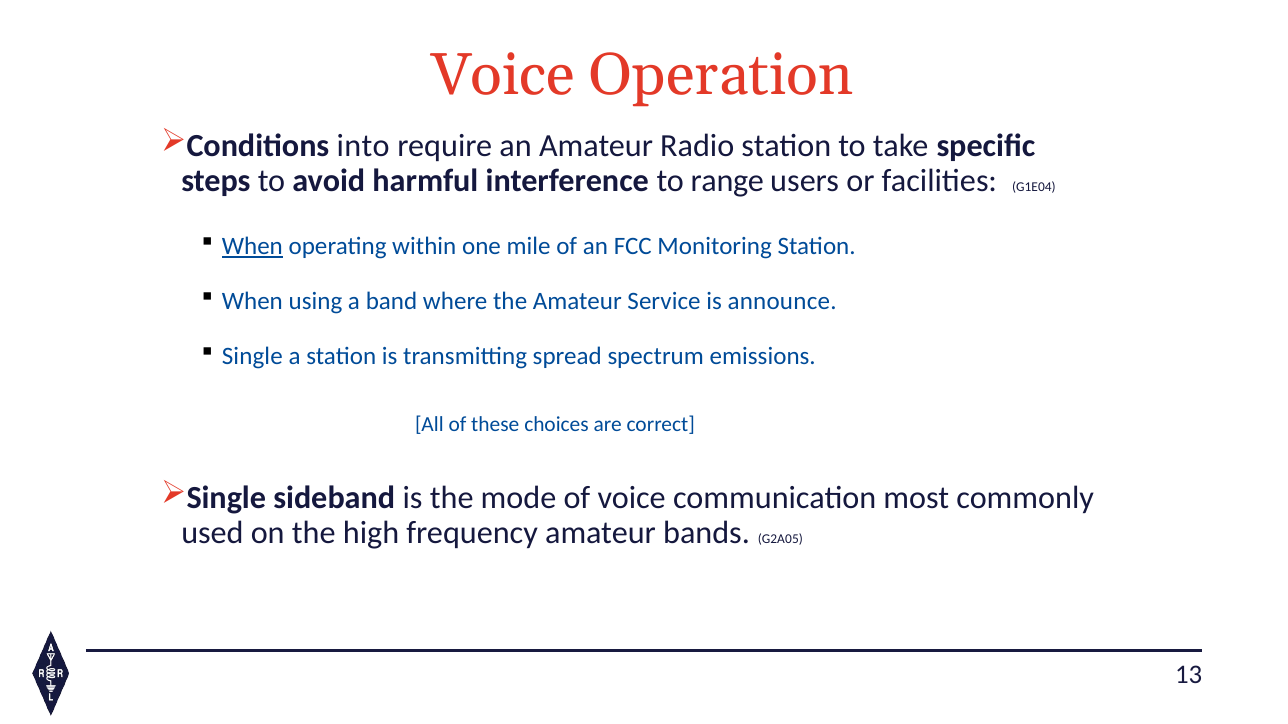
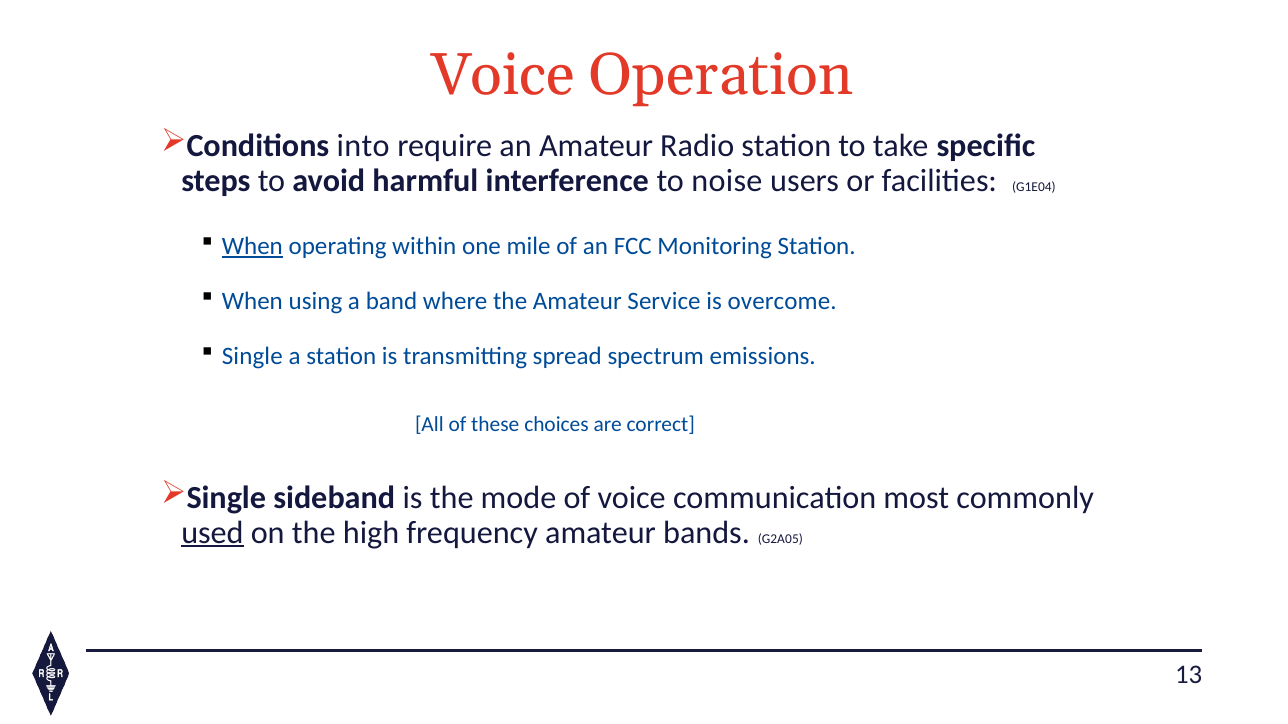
range: range -> noise
announce: announce -> overcome
used underline: none -> present
